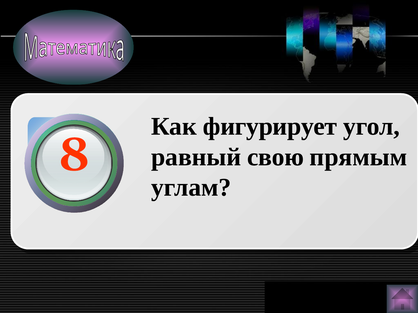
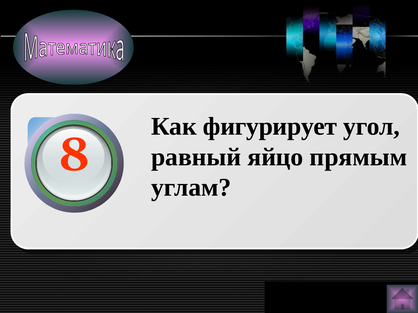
свою: свою -> яйцо
